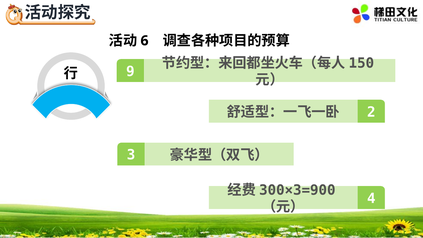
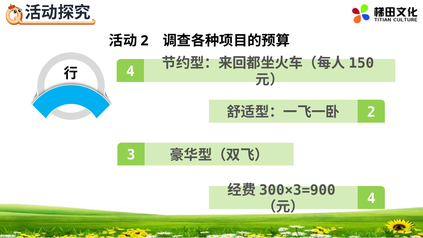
6 at (145, 41): 6 -> 2
9 at (130, 71): 9 -> 4
